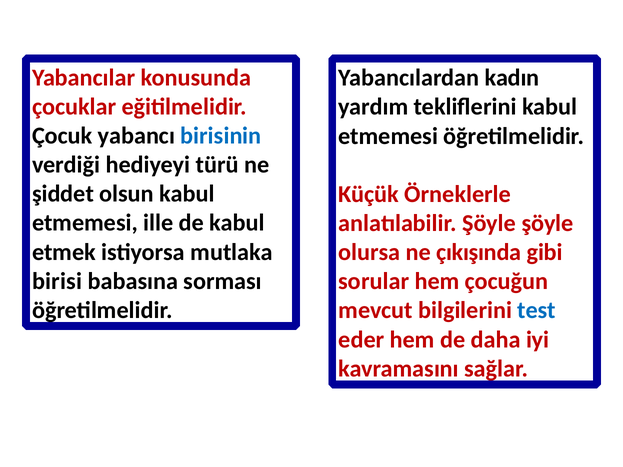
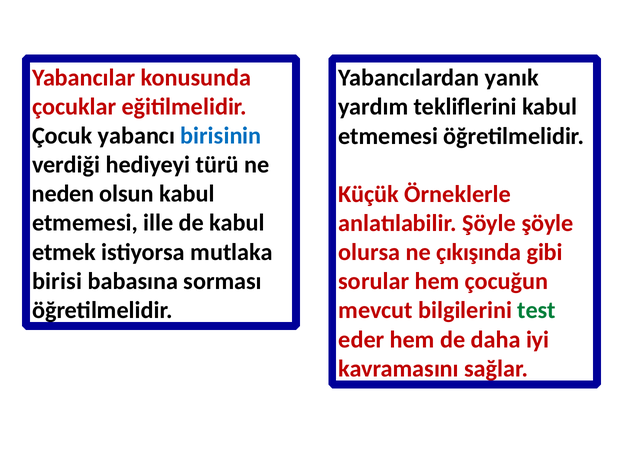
kadın: kadın -> yanık
şiddet: şiddet -> neden
test colour: blue -> green
